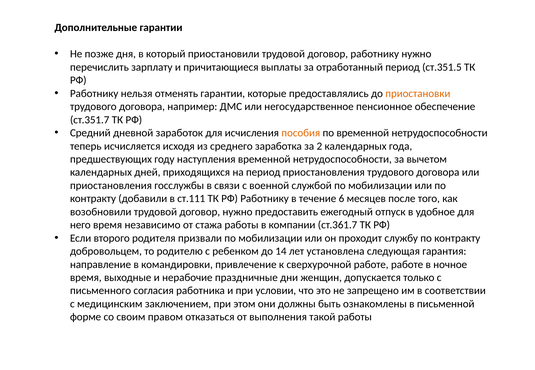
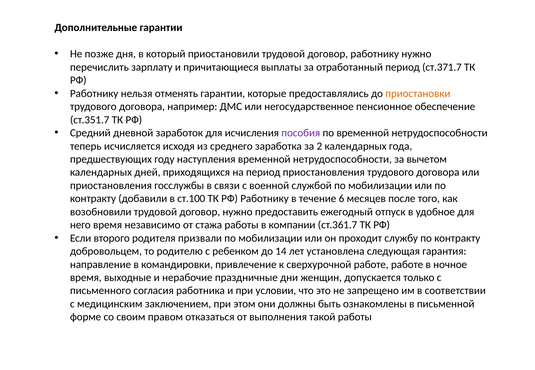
ст.351.5: ст.351.5 -> ст.371.7
пособия colour: orange -> purple
ст.111: ст.111 -> ст.100
